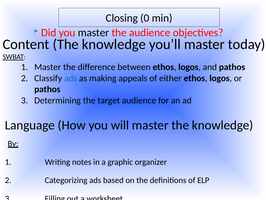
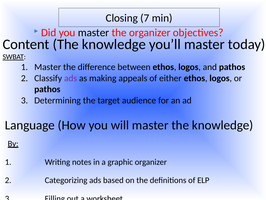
0: 0 -> 7
the audience: audience -> organizer
ads at (71, 78) colour: blue -> purple
